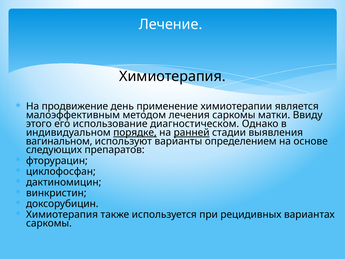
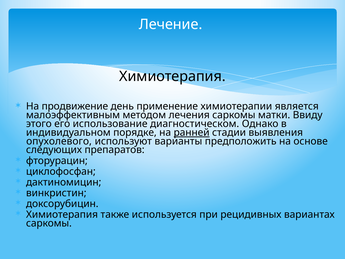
порядке underline: present -> none
вагинальном: вагинальном -> опухолевого
определением: определением -> предположить
